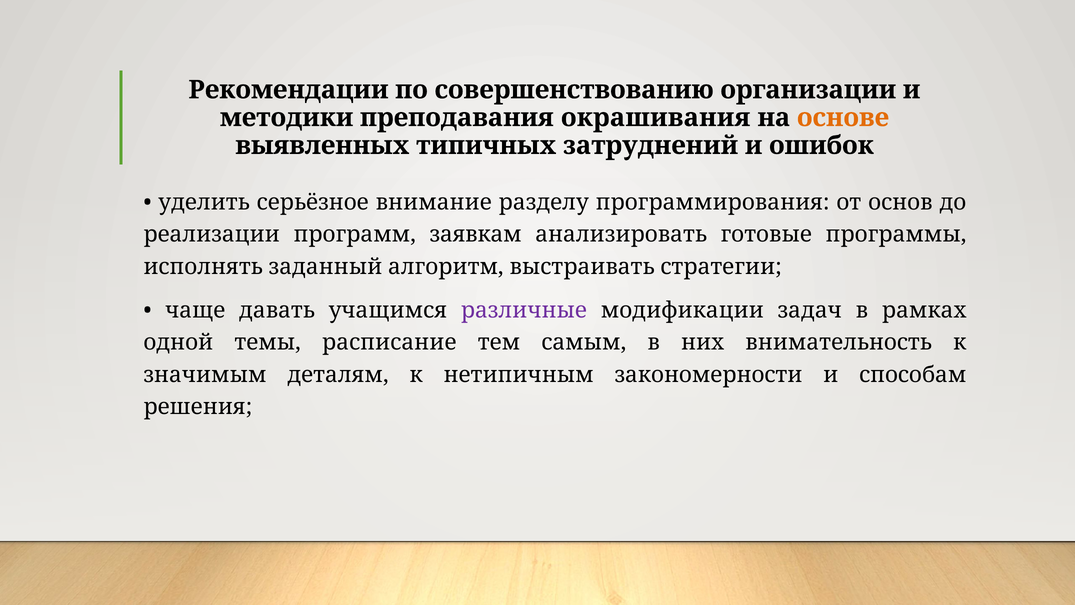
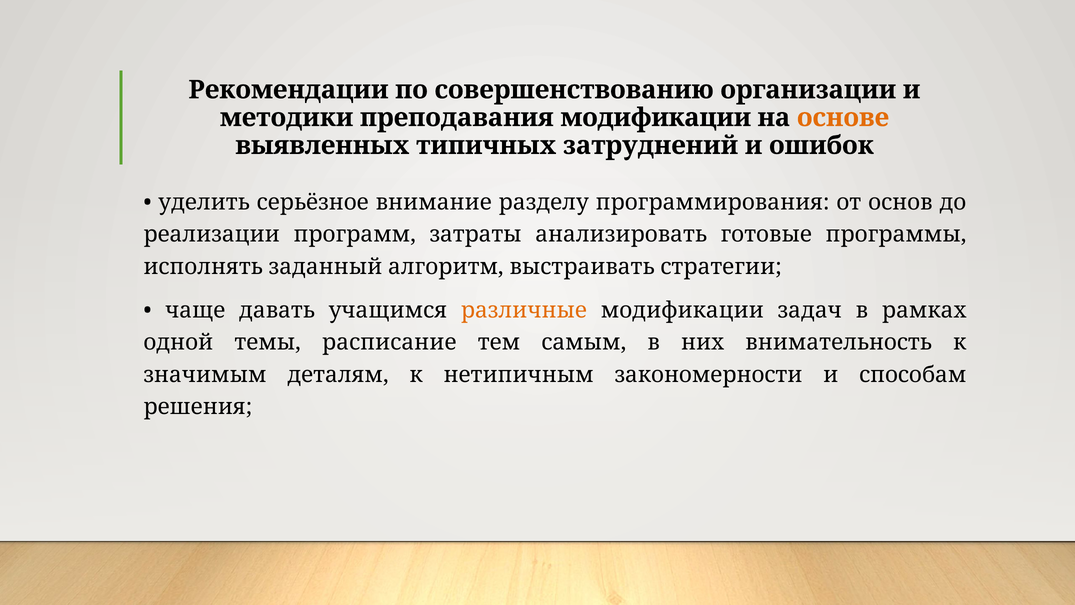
преподавания окрашивания: окрашивания -> модификации
заявкам: заявкам -> затраты
различные colour: purple -> orange
